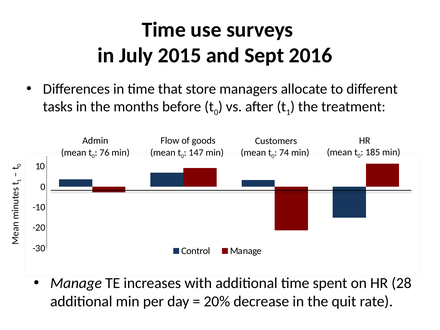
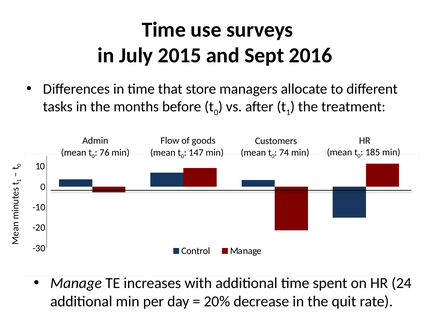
28: 28 -> 24
